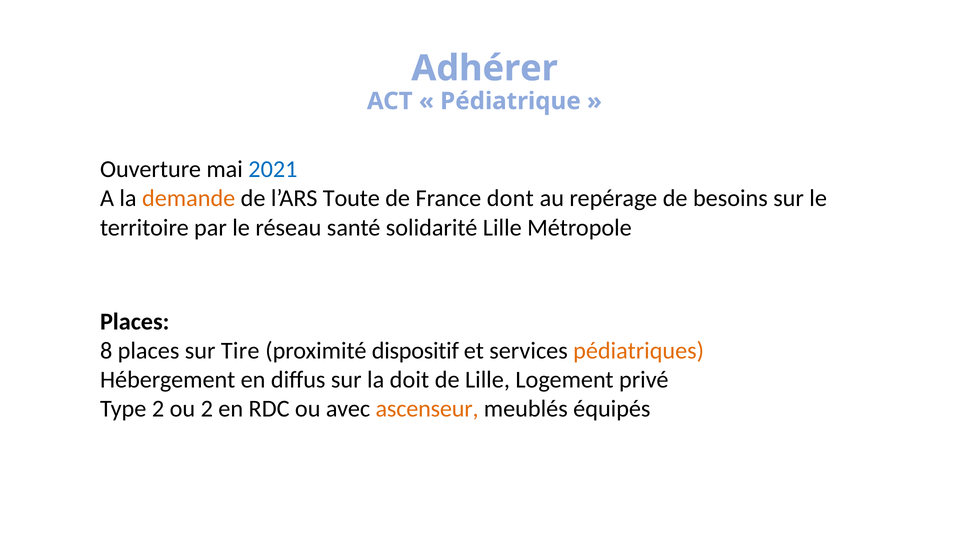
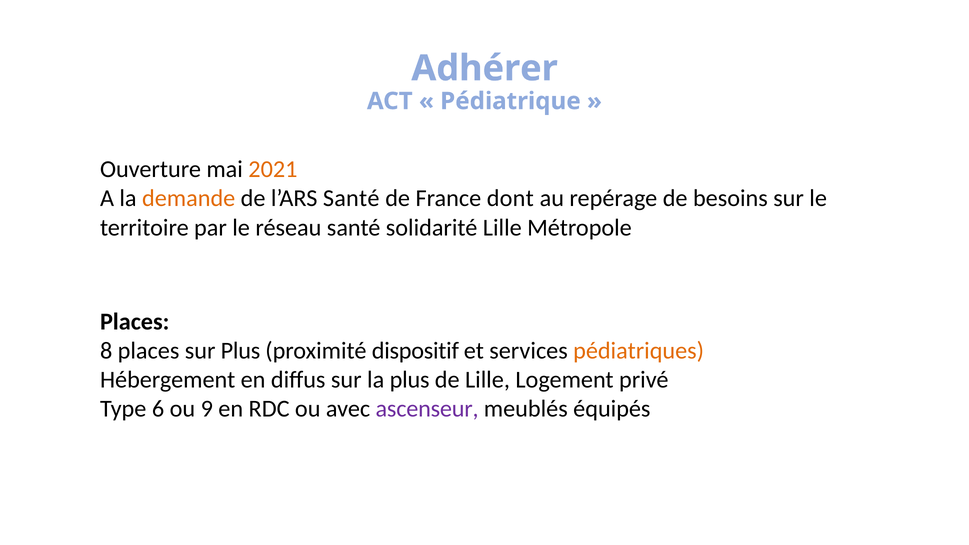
2021 colour: blue -> orange
l’ARS Toute: Toute -> Santé
sur Tire: Tire -> Plus
la doit: doit -> plus
Type 2: 2 -> 6
ou 2: 2 -> 9
ascenseur colour: orange -> purple
